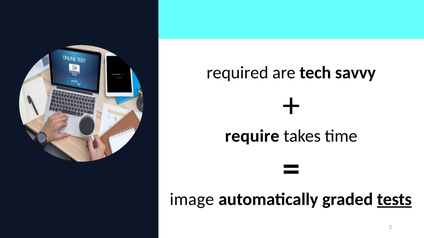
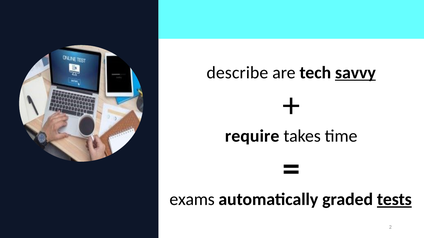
required: required -> describe
savvy underline: none -> present
image: image -> exams
